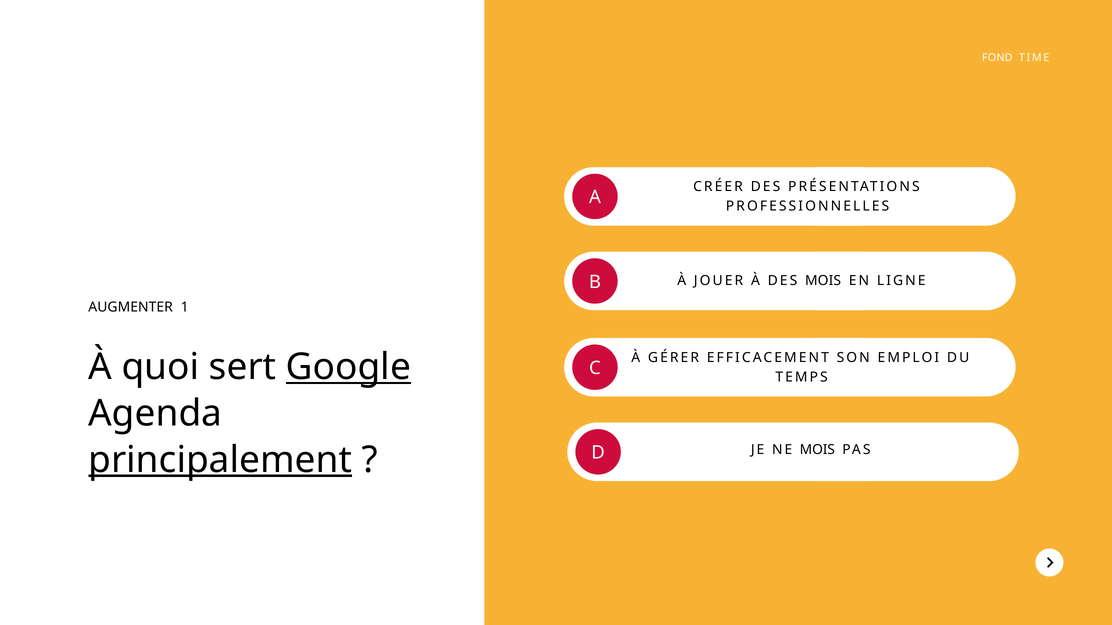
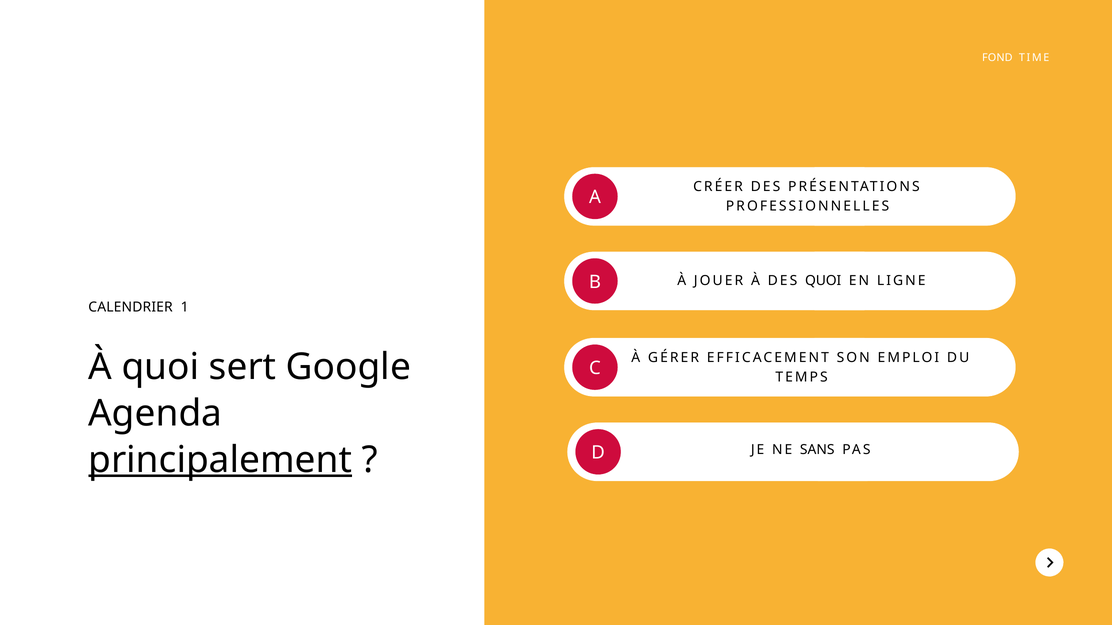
DES MOIS: MOIS -> QUOI
AUGMENTER: AUGMENTER -> CALENDRIER
Google underline: present -> none
NE MOIS: MOIS -> SANS
